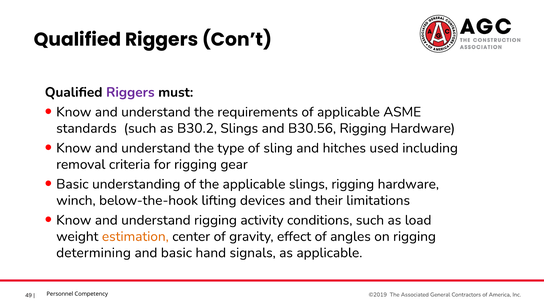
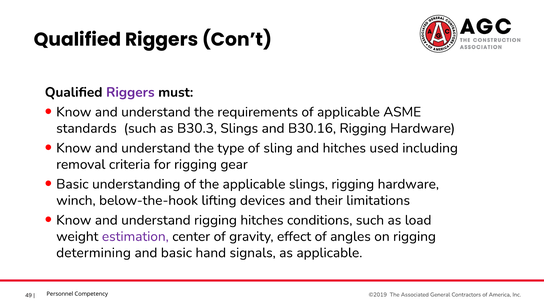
B30.2: B30.2 -> B30.3
B30.56: B30.56 -> B30.16
rigging activity: activity -> hitches
estimation colour: orange -> purple
